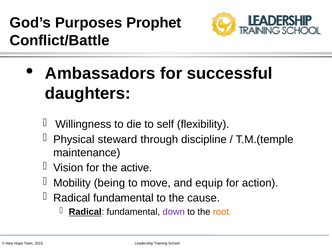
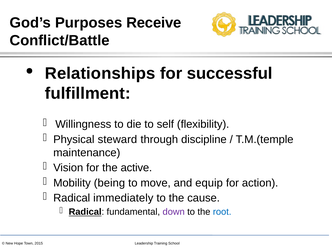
Prophet: Prophet -> Receive
Ambassadors: Ambassadors -> Relationships
daughters: daughters -> fulfillment
fundamental at (123, 198): fundamental -> immediately
root colour: orange -> blue
